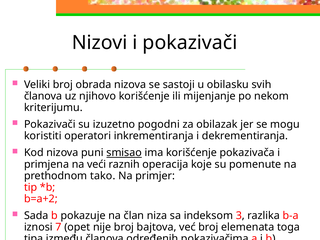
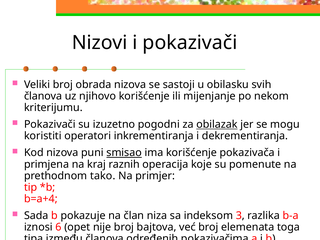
obilazak underline: none -> present
veći: veći -> kraj
b=a+2: b=a+2 -> b=a+4
7: 7 -> 6
